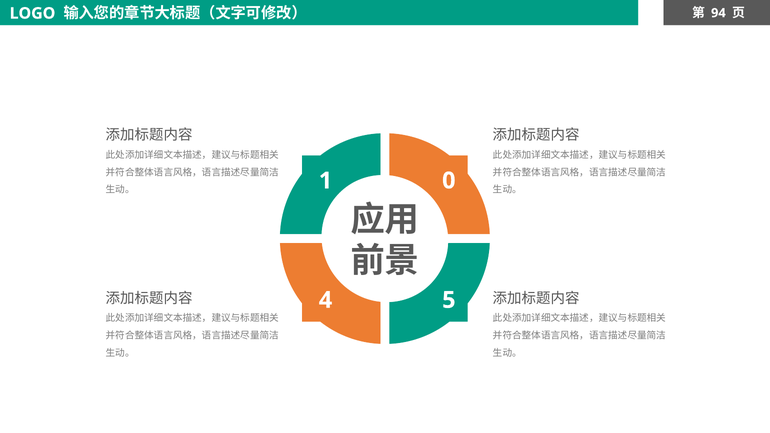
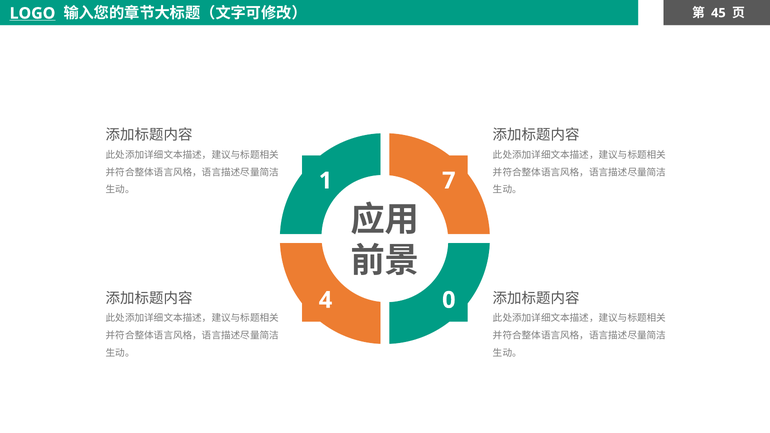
LOGO underline: none -> present
94: 94 -> 45
0: 0 -> 7
5: 5 -> 0
